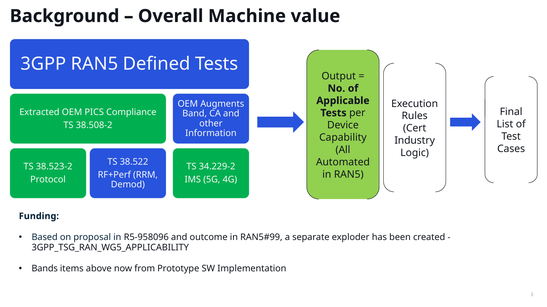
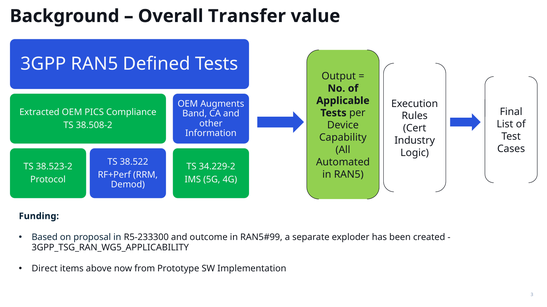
Machine: Machine -> Transfer
R5-958096: R5-958096 -> R5-233300
Bands: Bands -> Direct
